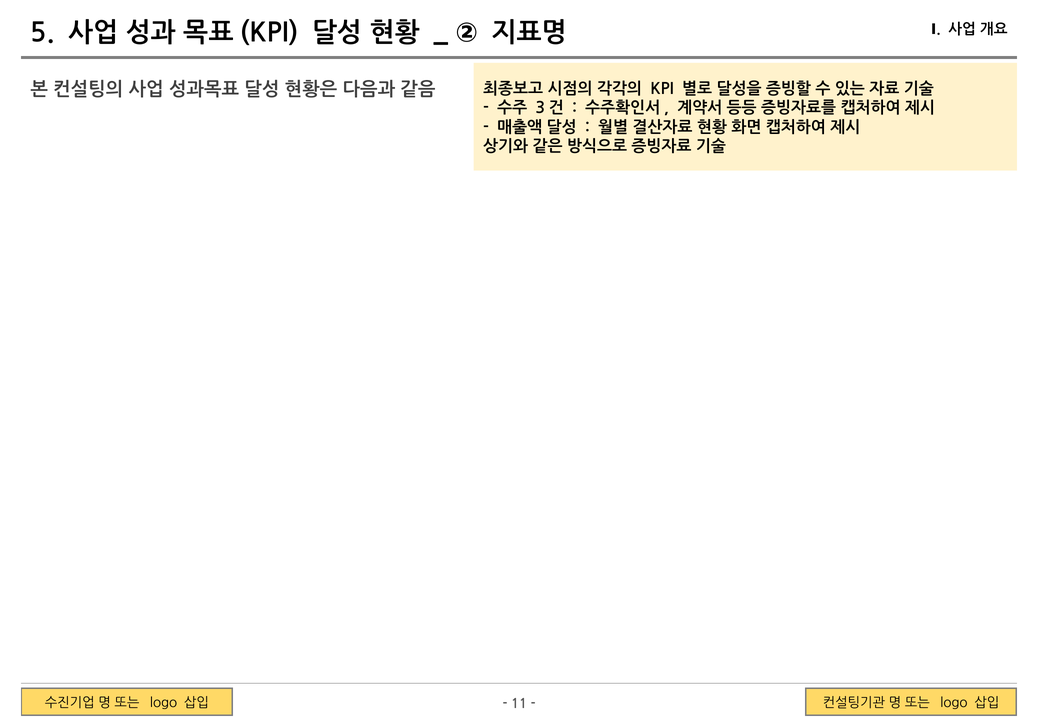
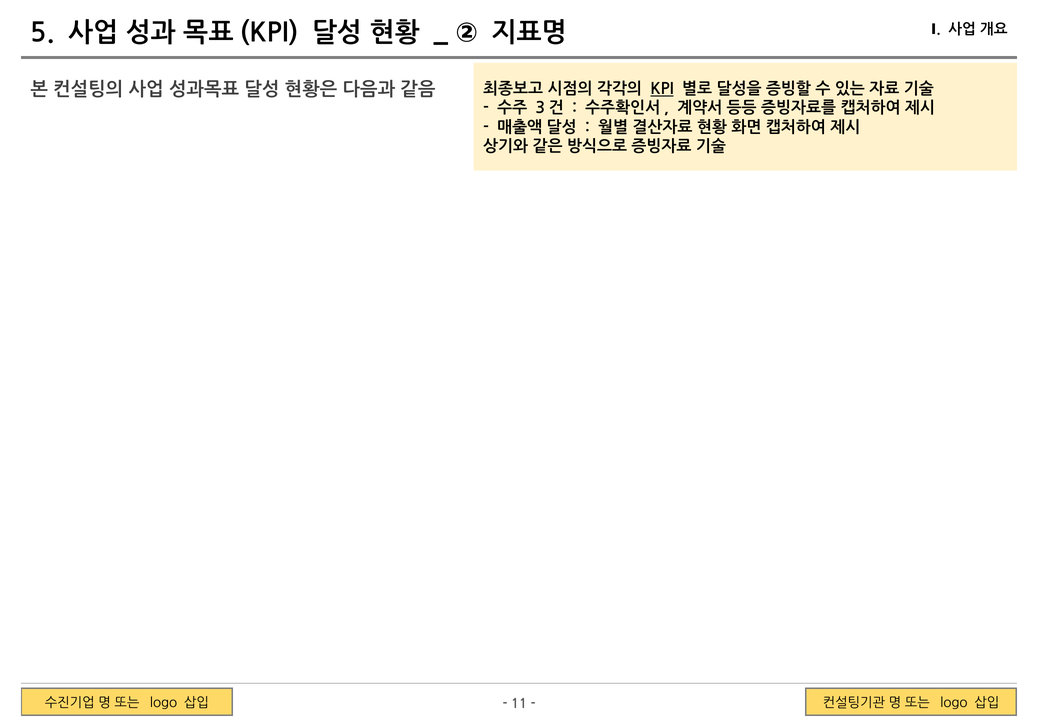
KPI underline: none -> present
